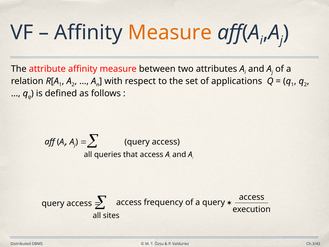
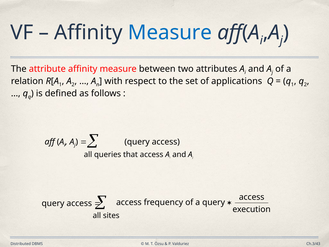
Measure at (170, 32) colour: orange -> blue
